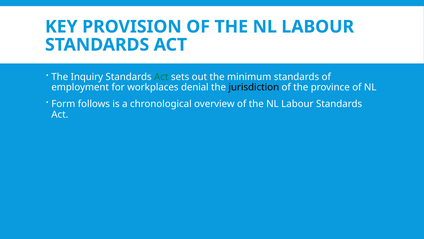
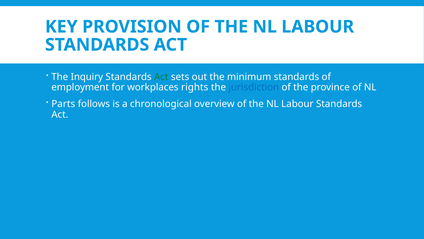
denial: denial -> rights
jurisdiction colour: black -> blue
Form: Form -> Parts
